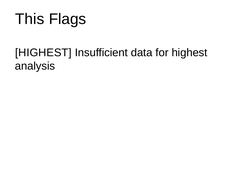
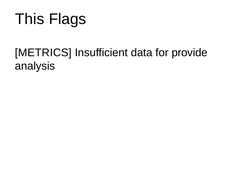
HIGHEST at (43, 52): HIGHEST -> METRICS
for highest: highest -> provide
